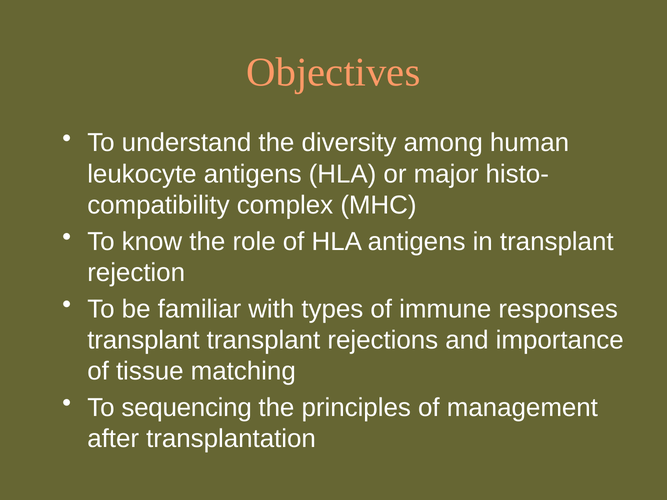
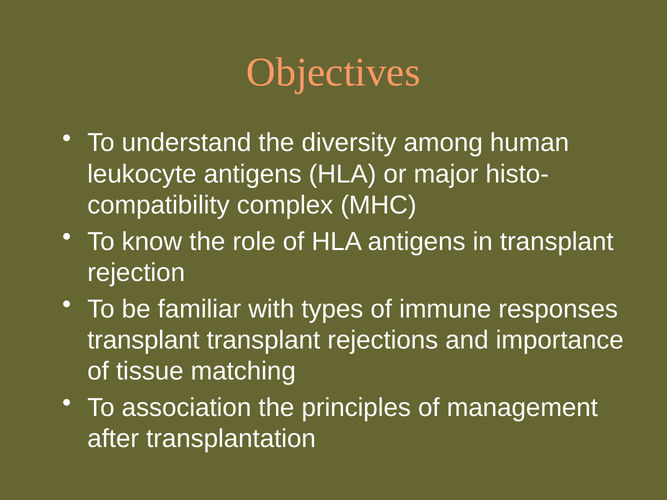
sequencing: sequencing -> association
